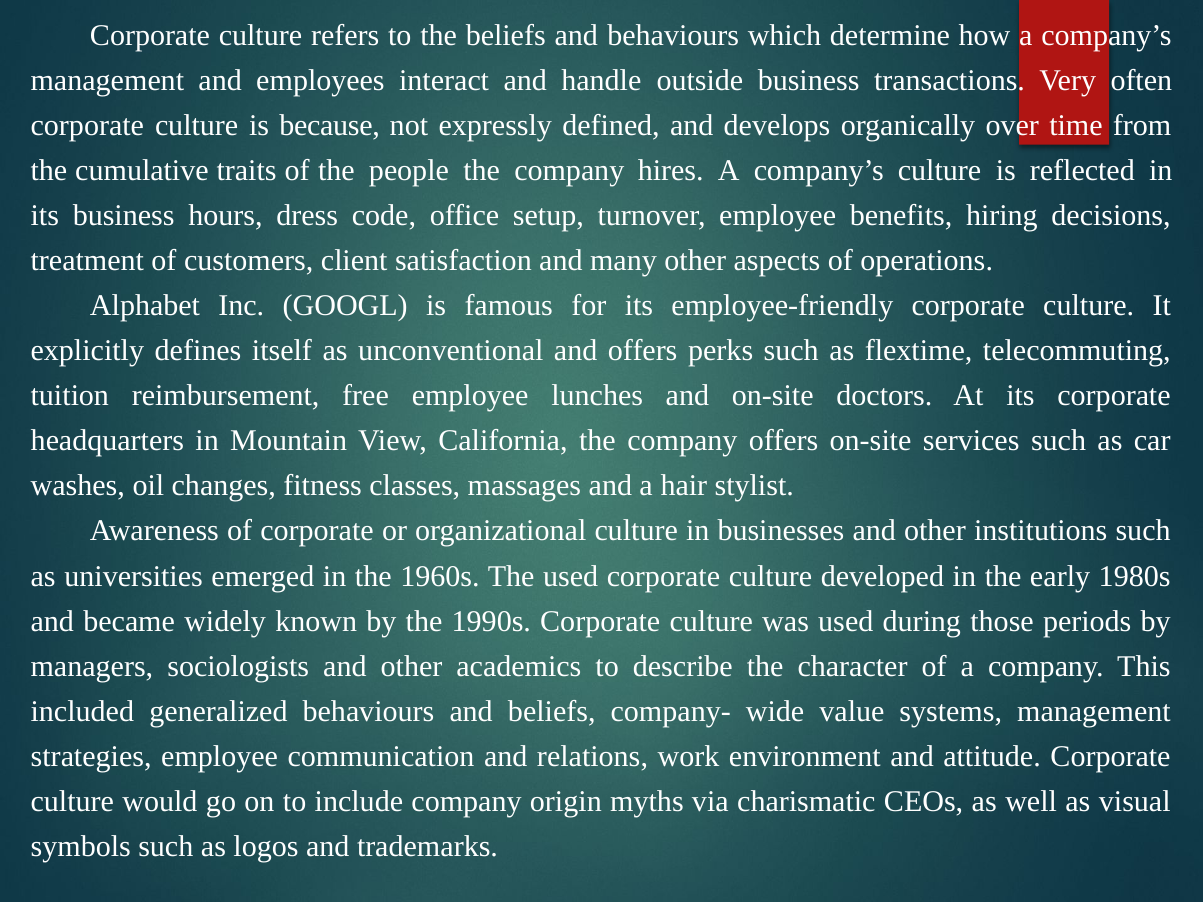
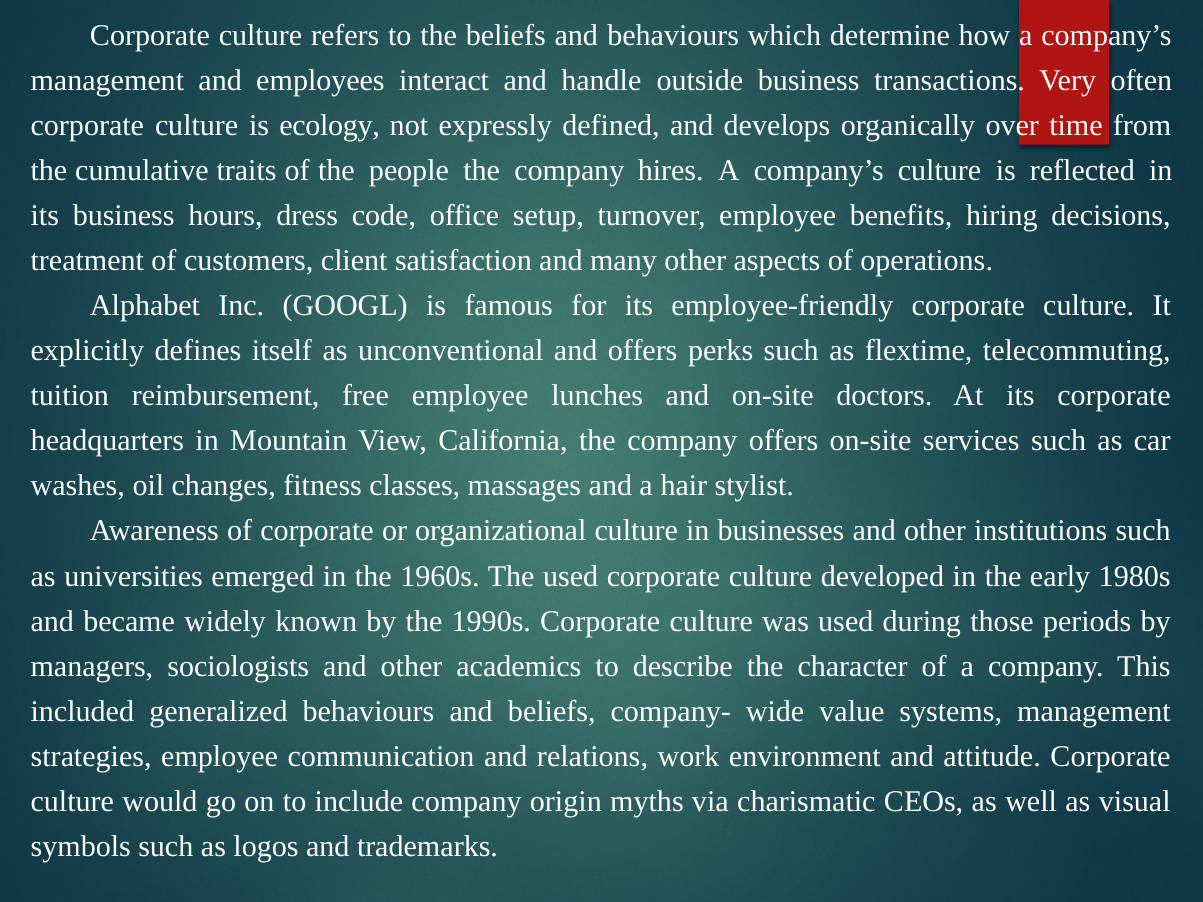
because: because -> ecology
